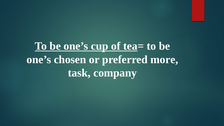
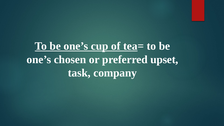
more: more -> upset
